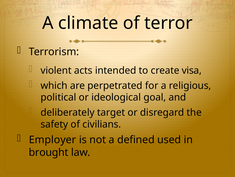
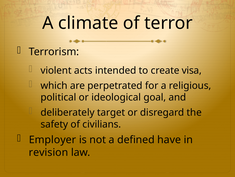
used: used -> have
brought: brought -> revision
